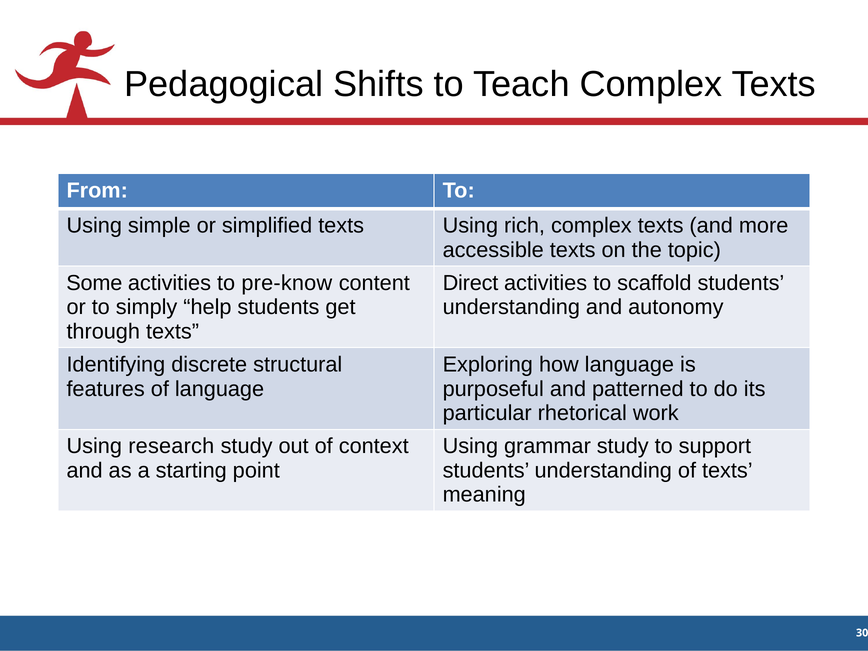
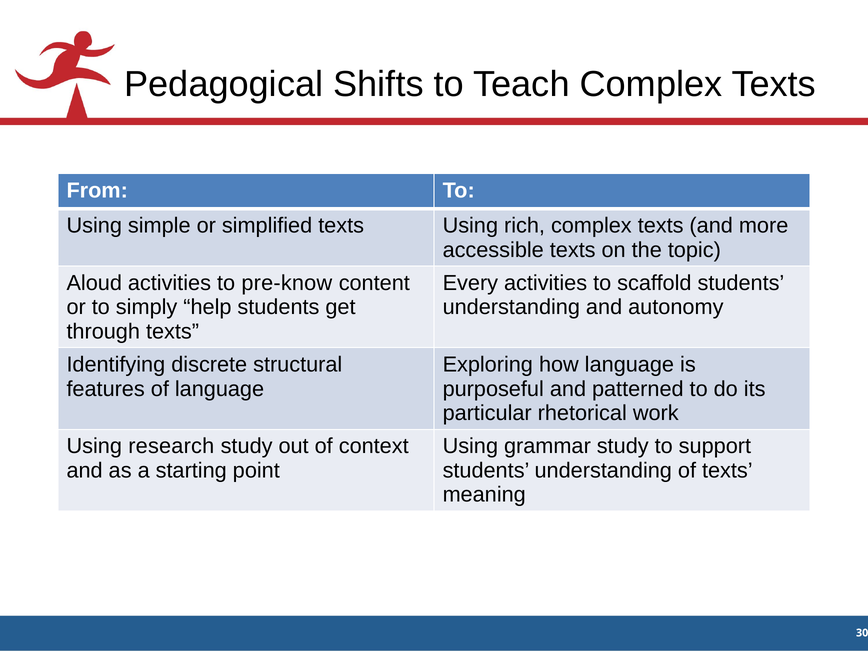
Some: Some -> Aloud
Direct: Direct -> Every
